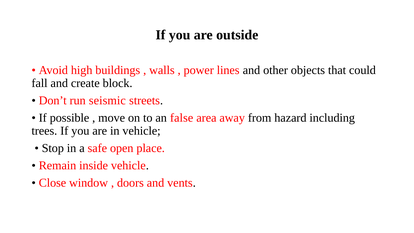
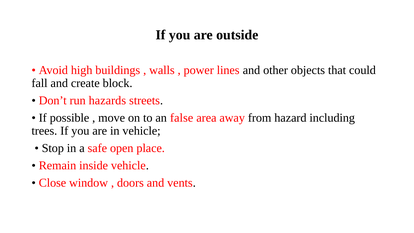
seismic: seismic -> hazards
